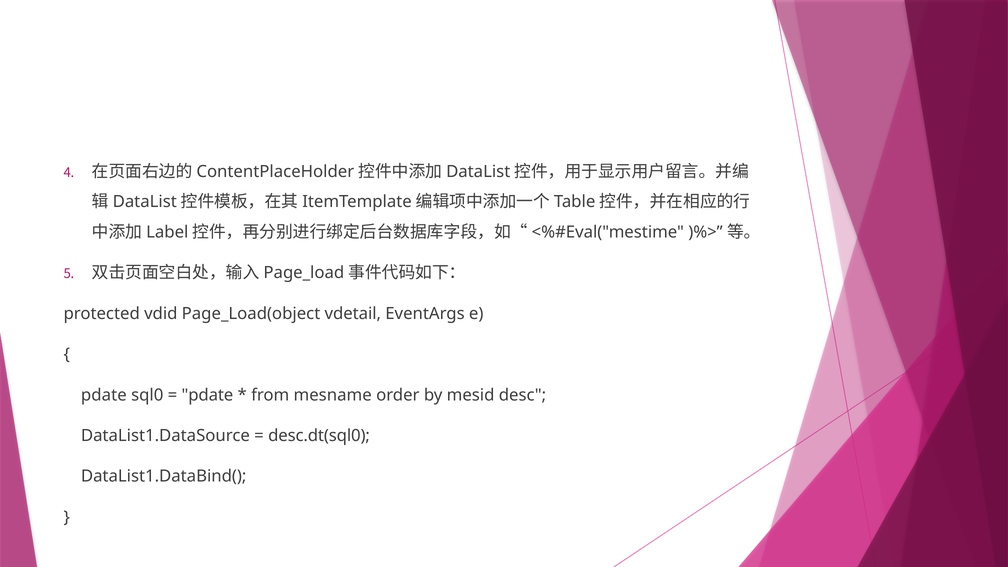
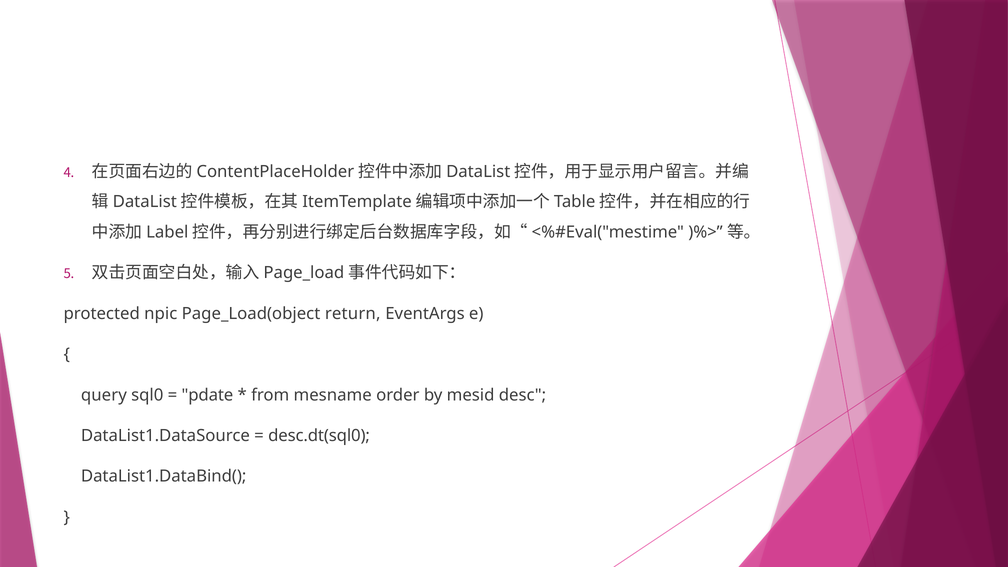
vdid: vdid -> npic
vdetail: vdetail -> return
pdate at (104, 395): pdate -> query
